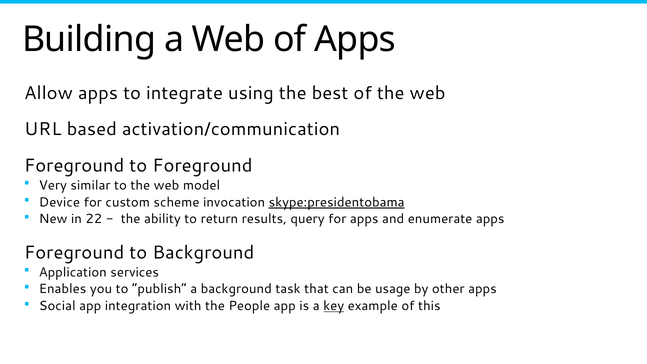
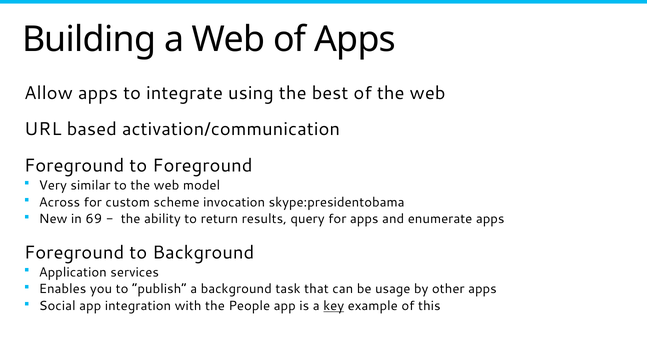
Device: Device -> Across
skype:presidentobama underline: present -> none
22: 22 -> 69
